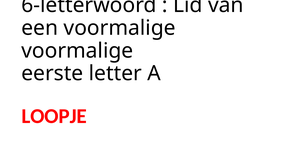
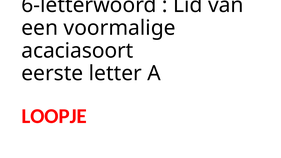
voormalige at (77, 51): voormalige -> acaciasoort
